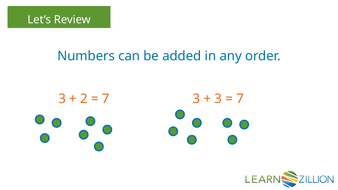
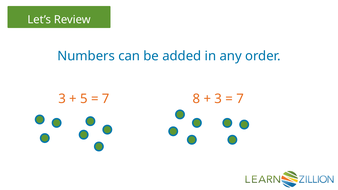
2: 2 -> 5
7 3: 3 -> 8
